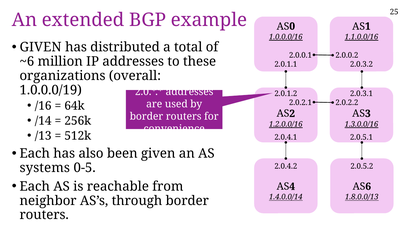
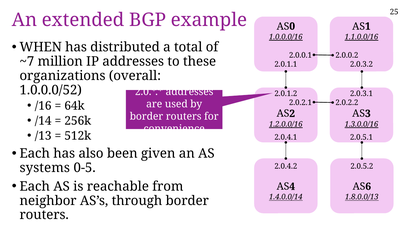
GIVEN at (41, 47): GIVEN -> WHEN
~6: ~6 -> ~7
1.0.0.0/19: 1.0.0.0/19 -> 1.0.0.0/52
